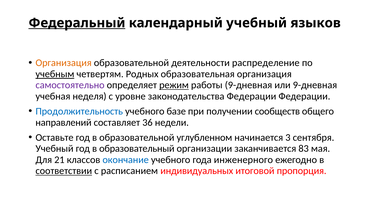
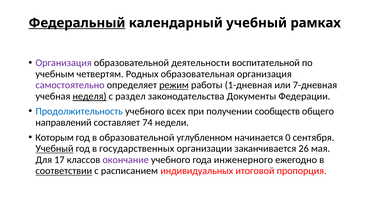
языков: языков -> рамках
Организация at (64, 63) colour: orange -> purple
распределение: распределение -> воспитательной
учебным underline: present -> none
работы 9-дневная: 9-дневная -> 1-дневная
или 9-дневная: 9-дневная -> 7-дневная
неделя underline: none -> present
уровне: уровне -> раздел
законодательства Федерации: Федерации -> Документы
базе: базе -> всех
36: 36 -> 74
Оставьте: Оставьте -> Которым
3: 3 -> 0
Учебный at (55, 149) underline: none -> present
образовательный: образовательный -> государственных
83: 83 -> 26
21: 21 -> 17
окончание colour: blue -> purple
